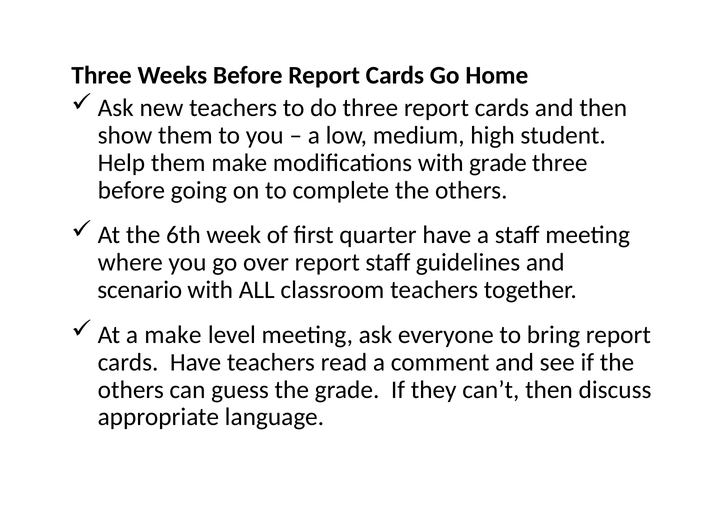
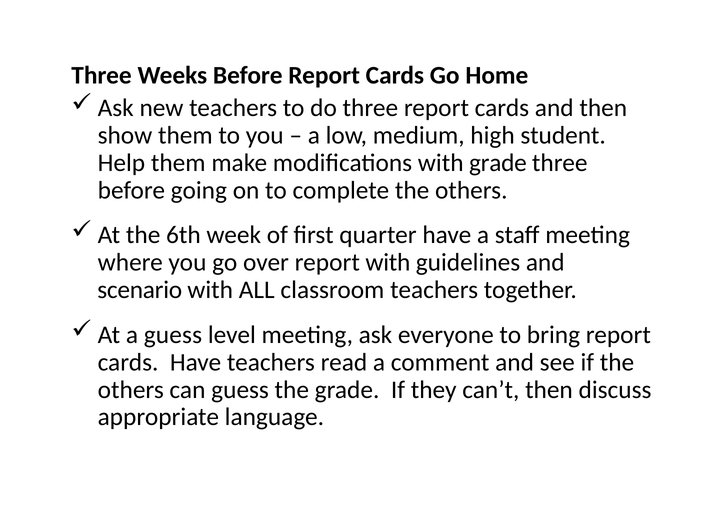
report staff: staff -> with
a make: make -> guess
